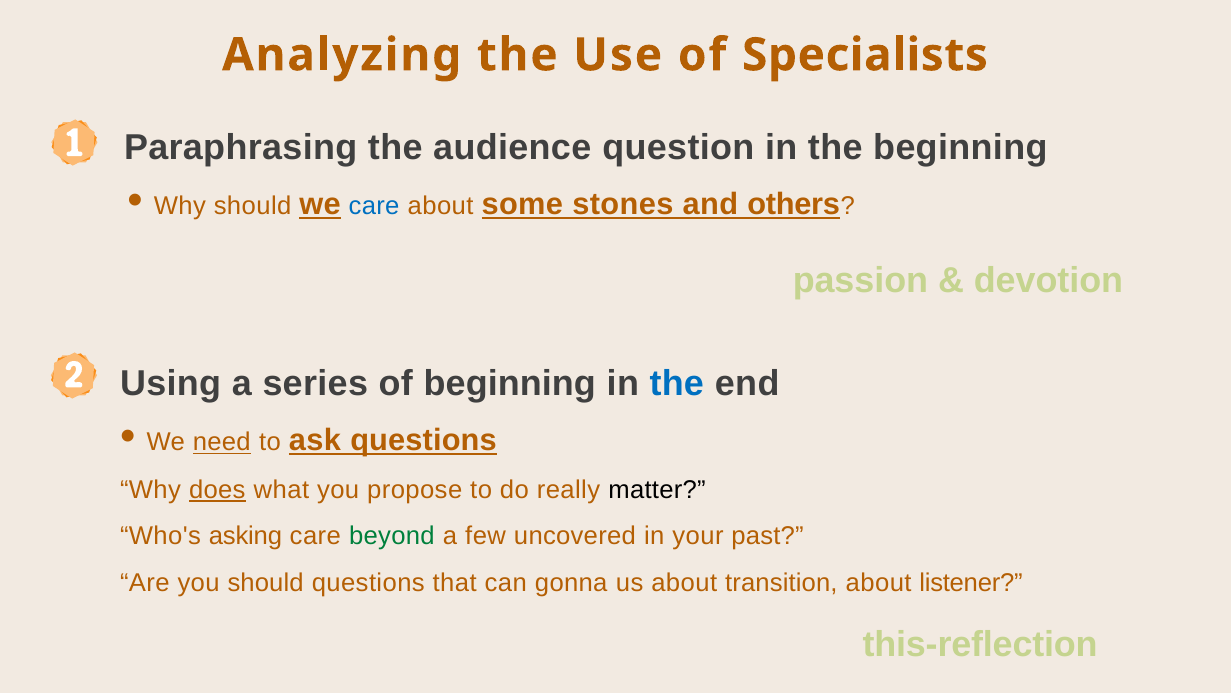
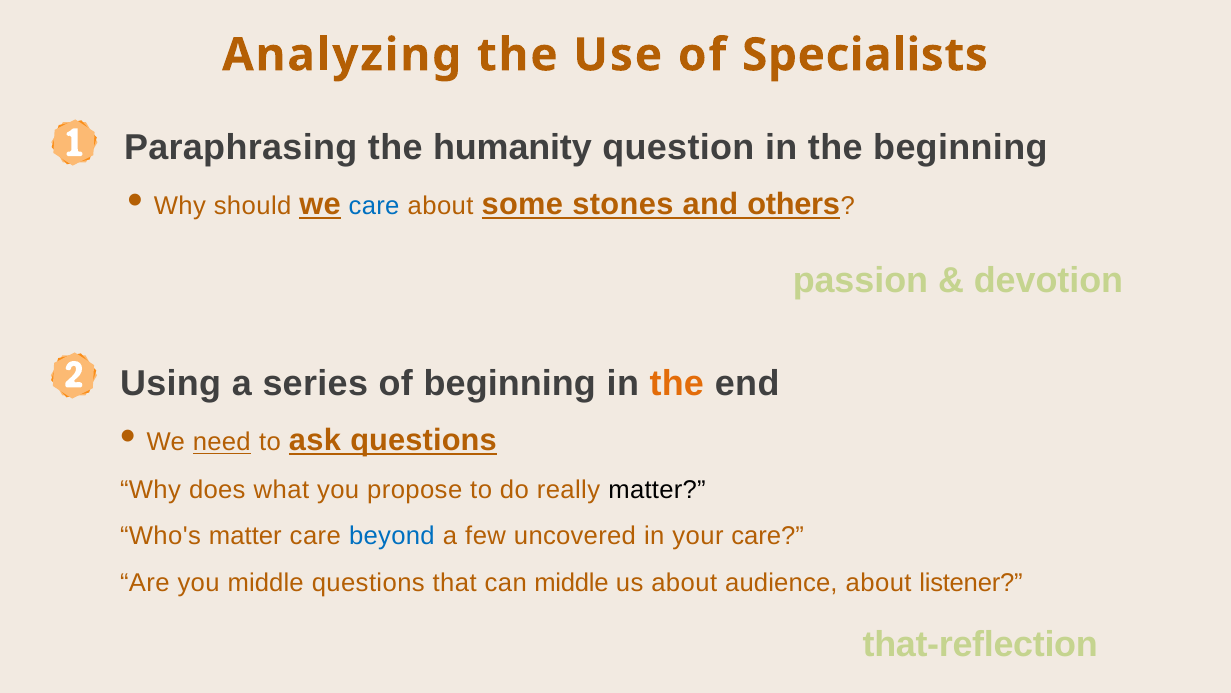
audience: audience -> humanity
the at (677, 383) colour: blue -> orange
does underline: present -> none
Who's asking: asking -> matter
beyond colour: green -> blue
your past: past -> care
you should: should -> middle
can gonna: gonna -> middle
transition: transition -> audience
this-reflection: this-reflection -> that-reflection
